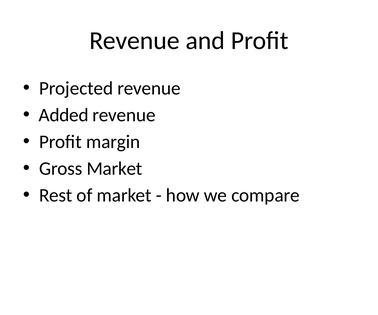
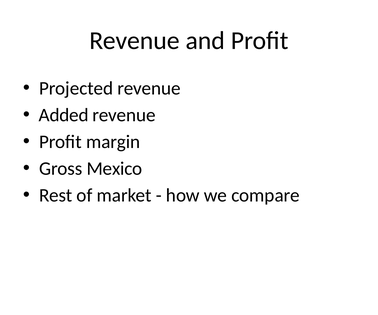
Gross Market: Market -> Mexico
